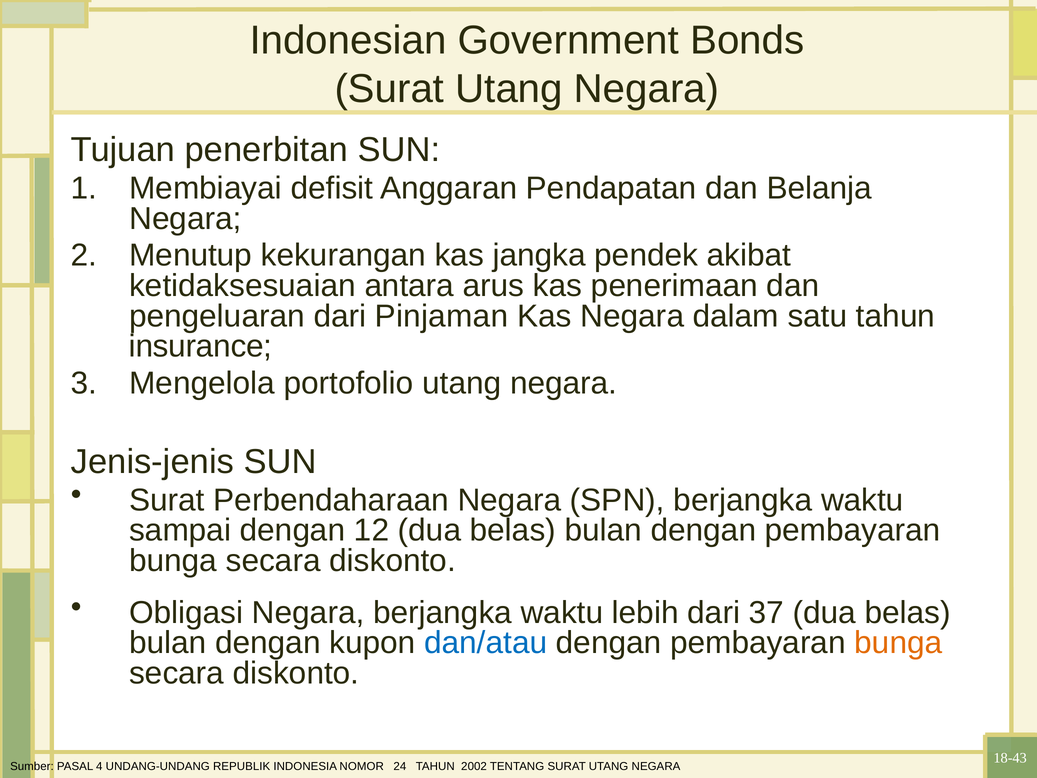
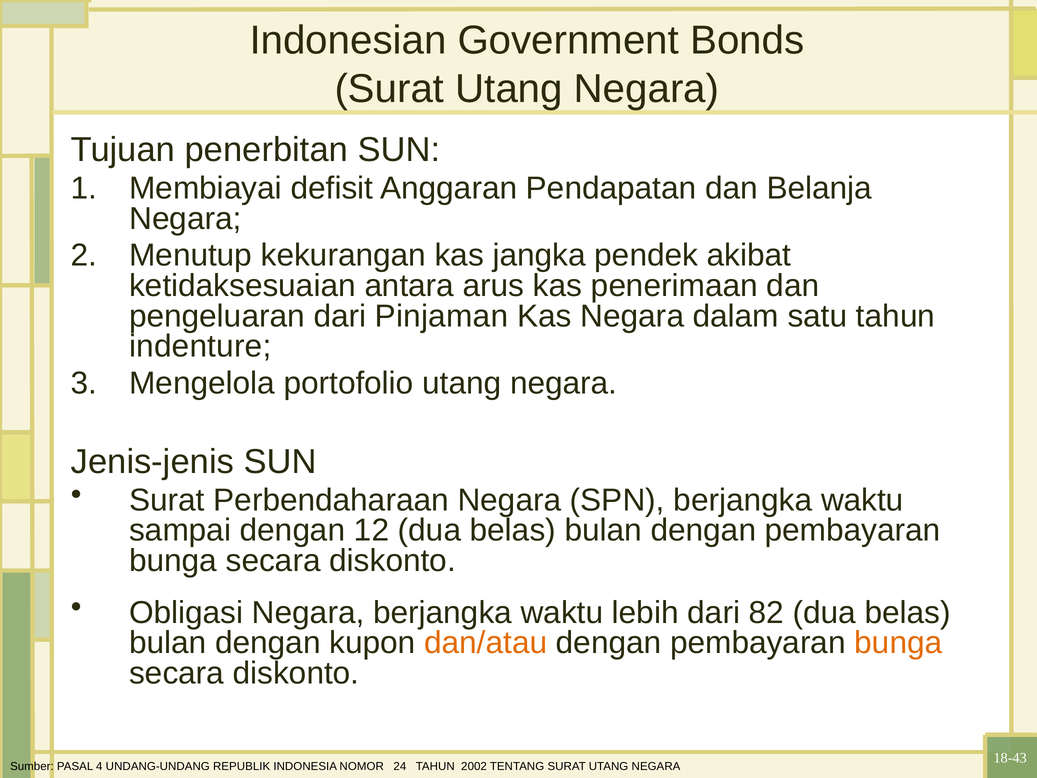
insurance: insurance -> indenture
37: 37 -> 82
dan/atau colour: blue -> orange
